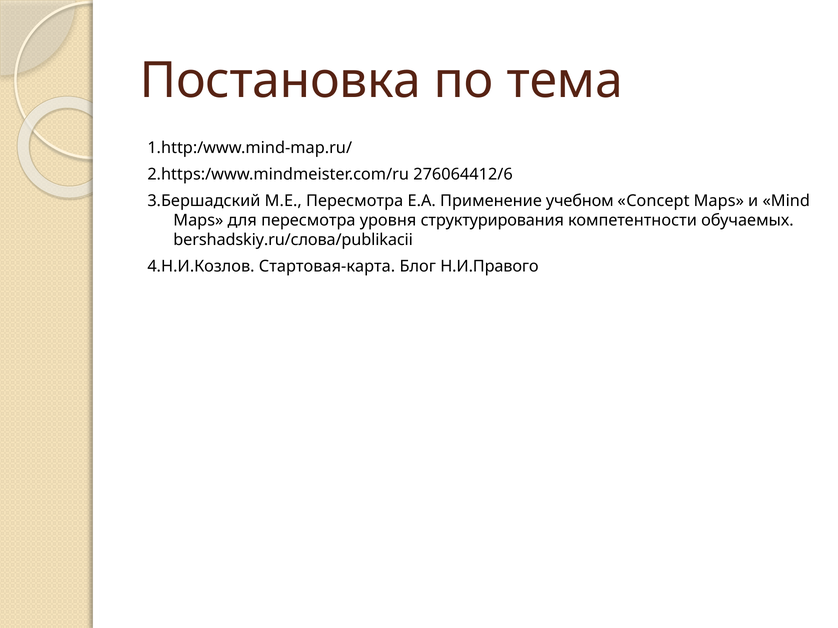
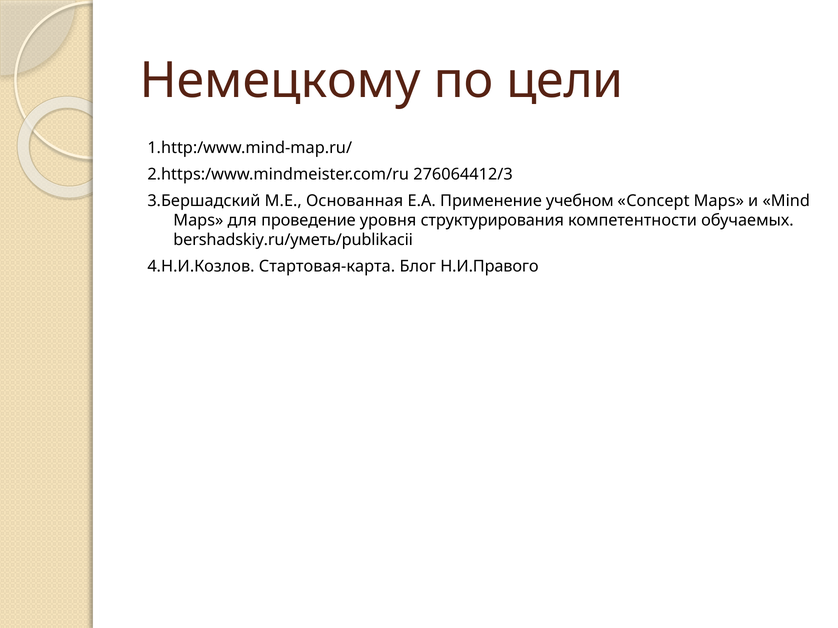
Постановка: Постановка -> Немецкому
тема: тема -> цели
276064412/6: 276064412/6 -> 276064412/3
М.Е Пересмотра: Пересмотра -> Основанная
для пересмотра: пересмотра -> проведение
bershadskiy.ru/слова/publikacii: bershadskiy.ru/слова/publikacii -> bershadskiy.ru/уметь/publikacii
